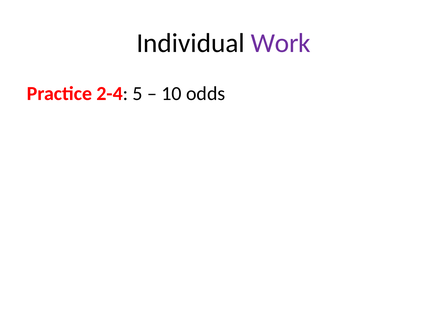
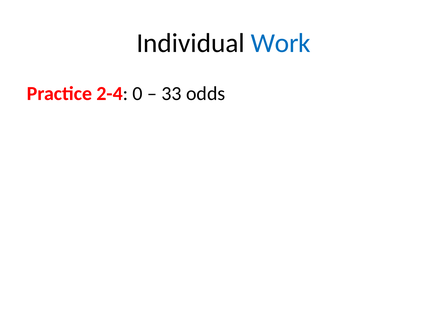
Work colour: purple -> blue
5: 5 -> 0
10: 10 -> 33
